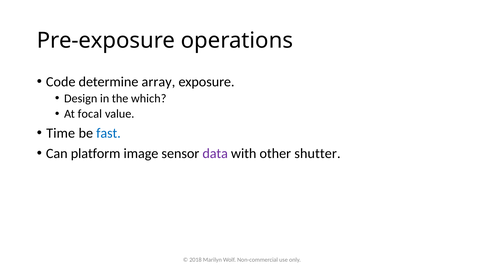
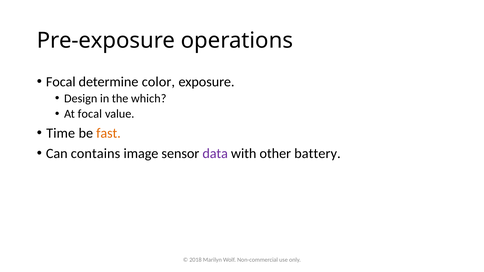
Code at (61, 82): Code -> Focal
array: array -> color
fast colour: blue -> orange
platform: platform -> contains
shutter: shutter -> battery
